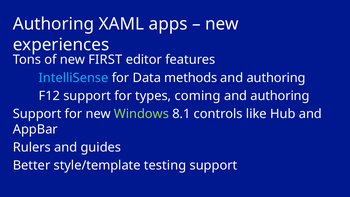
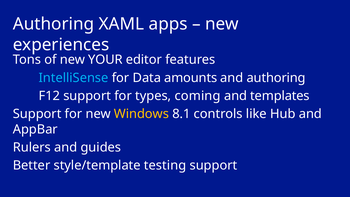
FIRST: FIRST -> YOUR
methods: methods -> amounts
authoring at (280, 96): authoring -> templates
Windows colour: light green -> yellow
